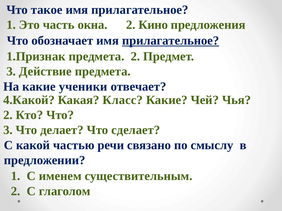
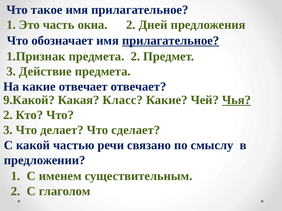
Кино: Кино -> Дней
какие ученики: ученики -> отвечает
4.Какой: 4.Какой -> 9.Какой
Чья underline: none -> present
